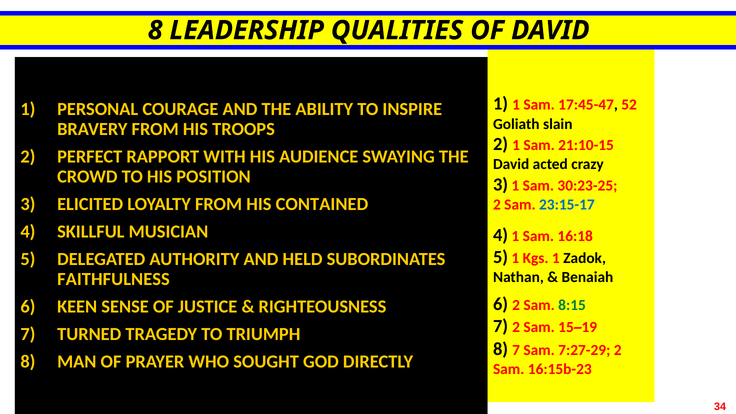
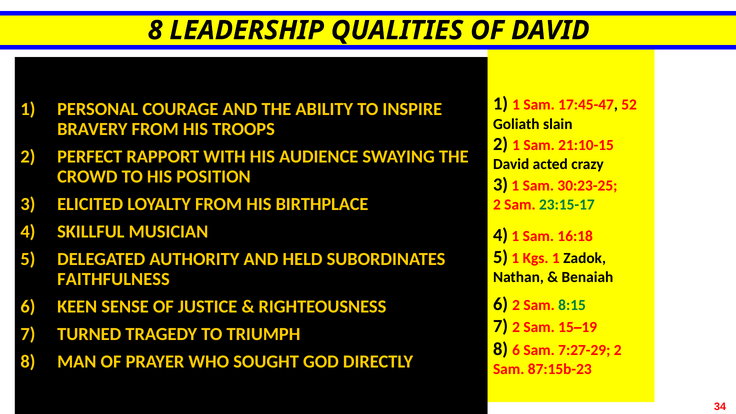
CONTAINED: CONTAINED -> BIRTHPLACE
23:15-17 colour: blue -> green
8 7: 7 -> 6
16:15b-23: 16:15b-23 -> 87:15b-23
